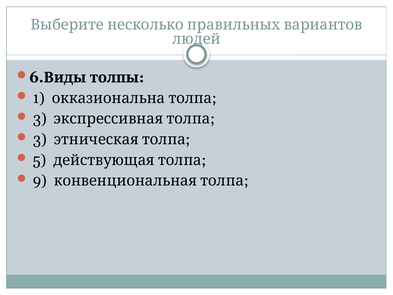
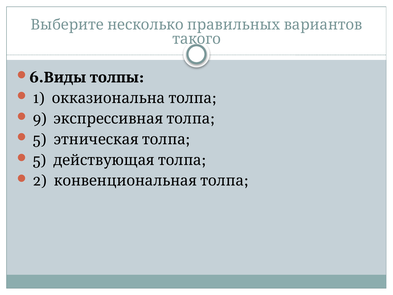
людей: людей -> такого
3 at (40, 119): 3 -> 9
3 at (40, 139): 3 -> 5
9: 9 -> 2
